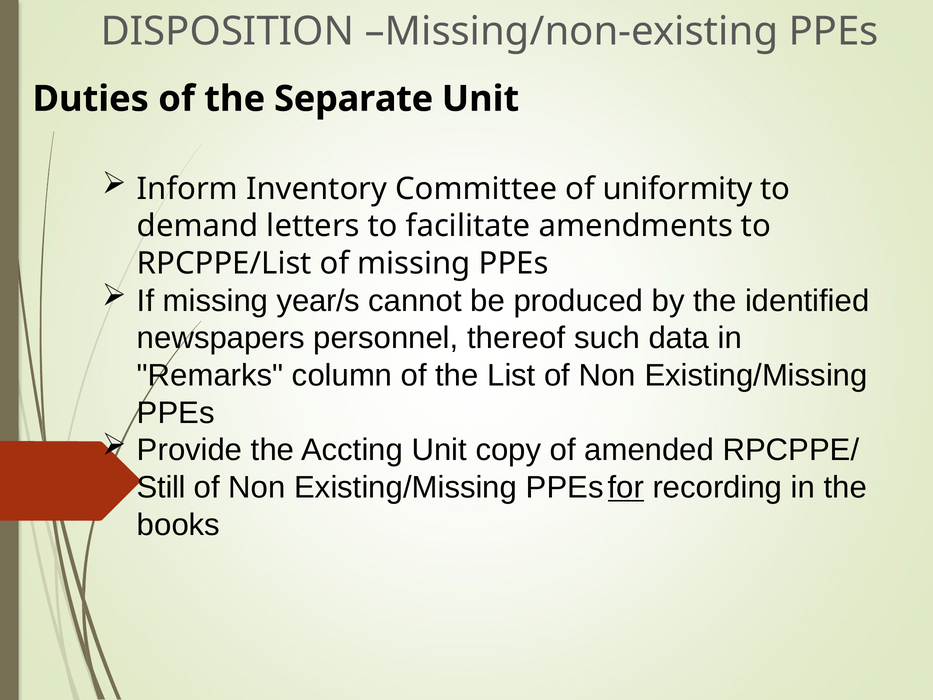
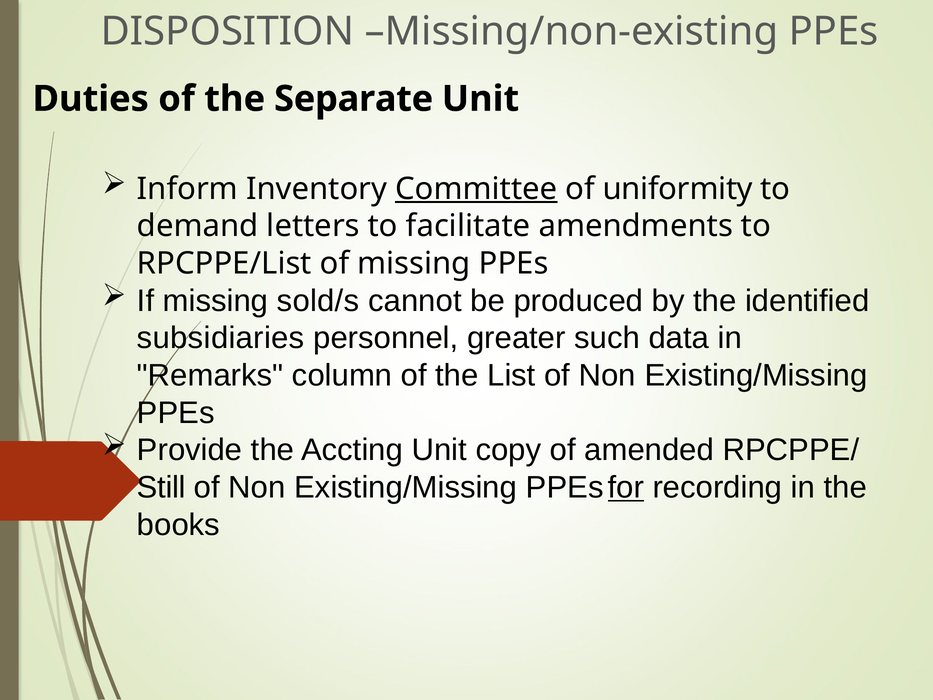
Committee underline: none -> present
year/s: year/s -> sold/s
newspapers: newspapers -> subsidiaries
thereof: thereof -> greater
